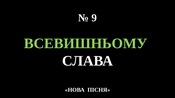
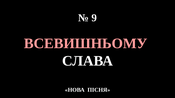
ВСЕВИШНЬОМУ colour: light green -> pink
